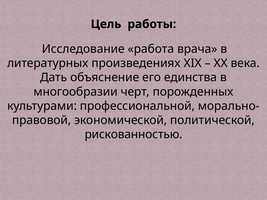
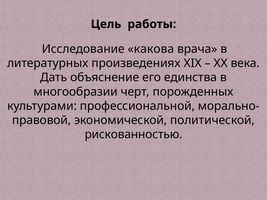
работа: работа -> какова
